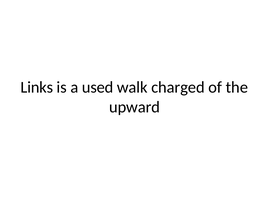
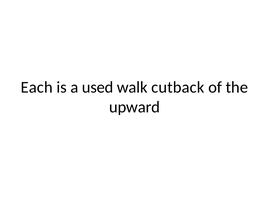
Links: Links -> Each
charged: charged -> cutback
